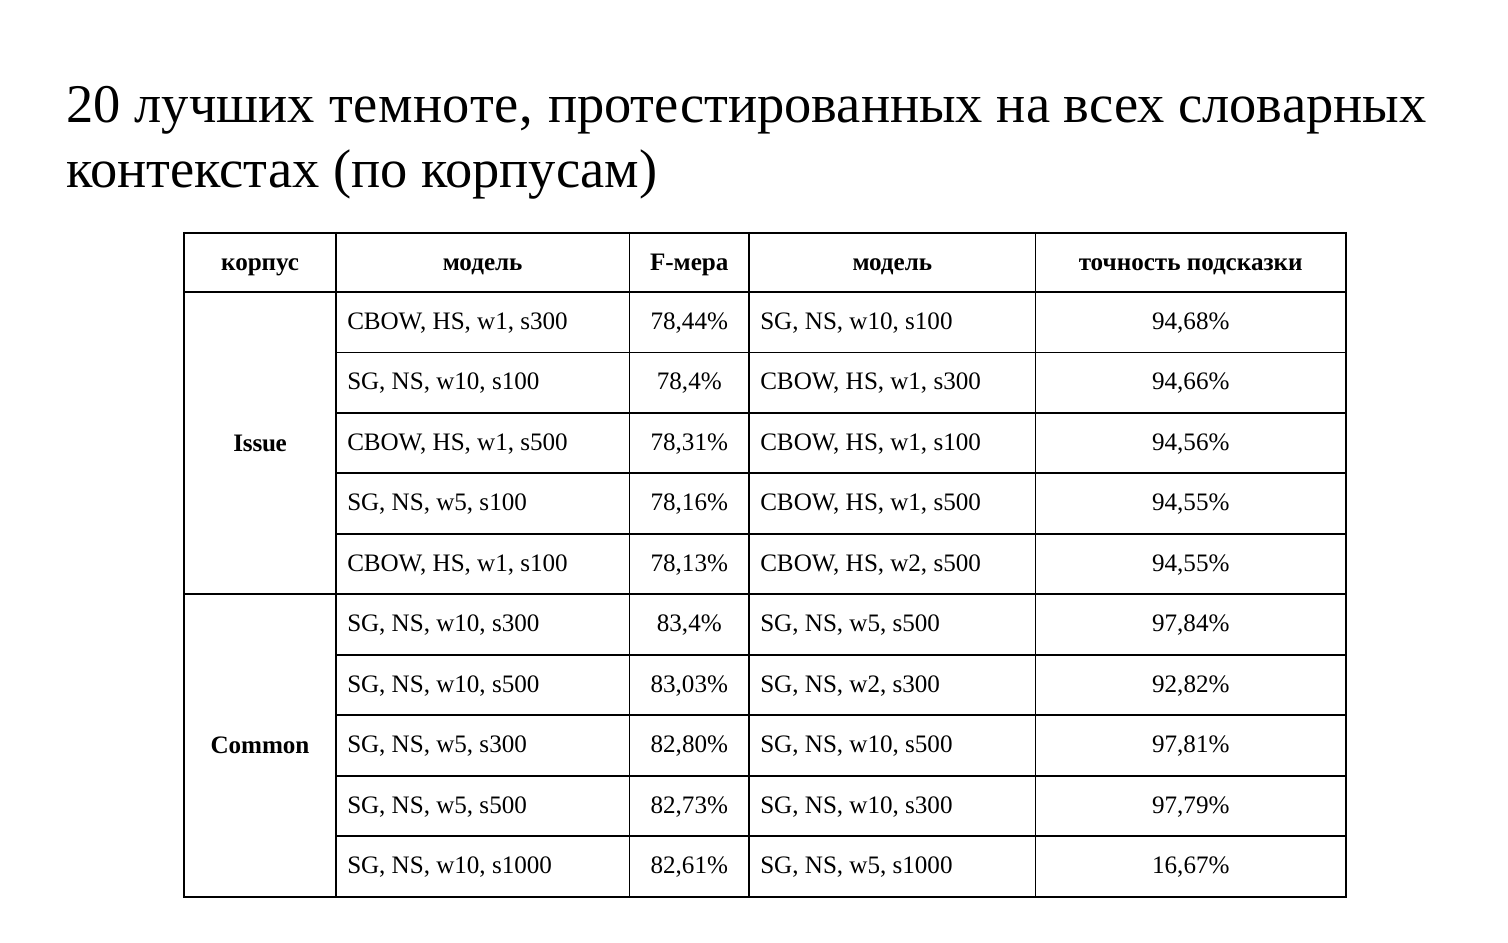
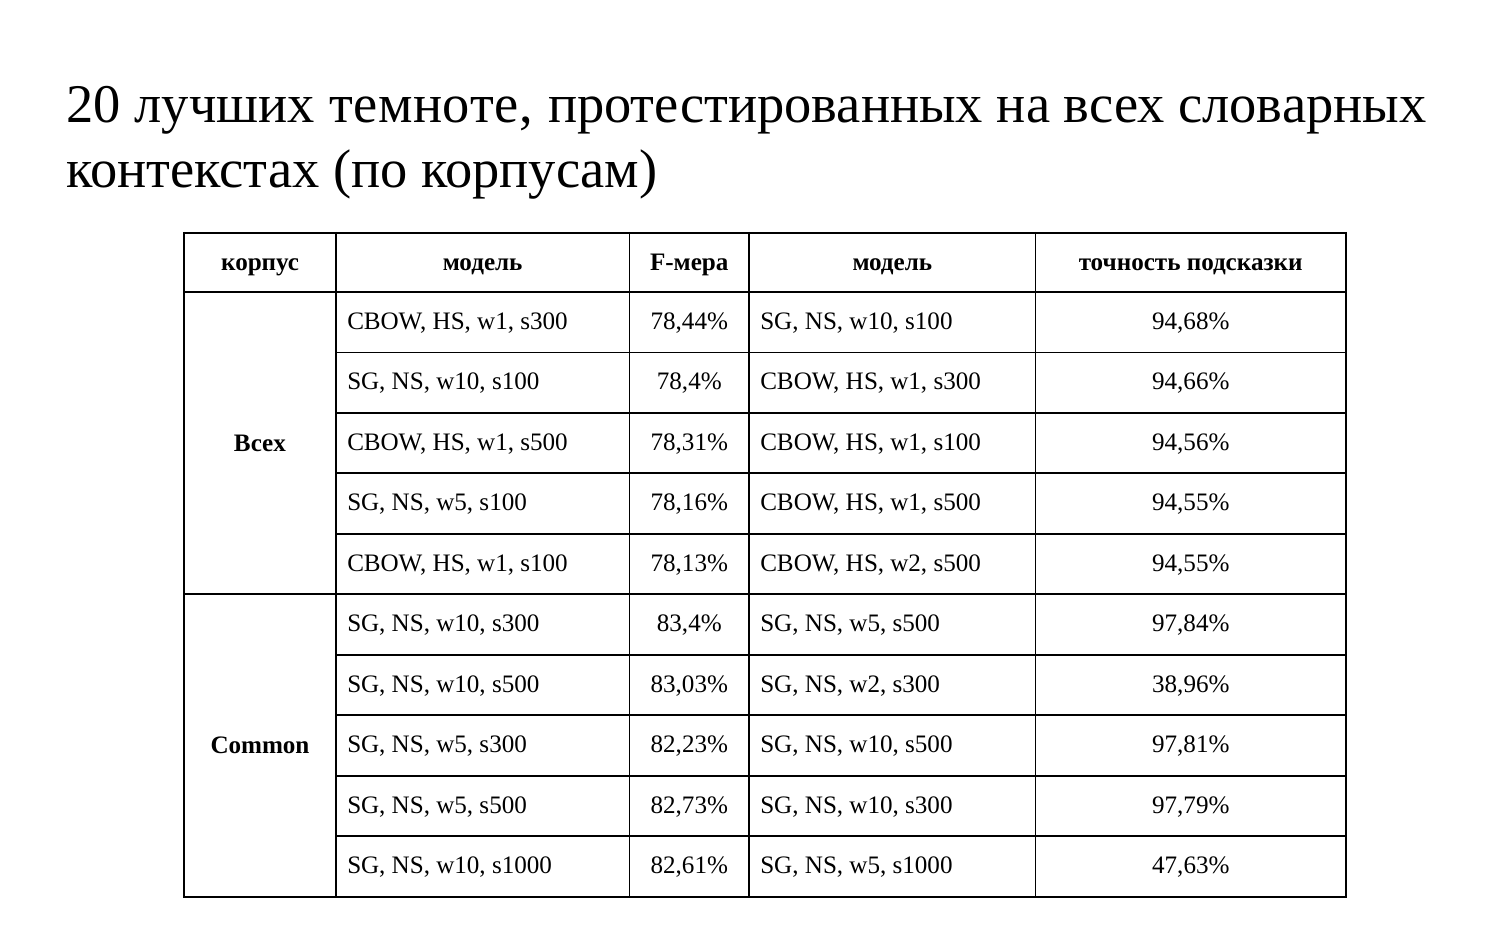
Issue at (260, 443): Issue -> Всех
92,82%: 92,82% -> 38,96%
82,80%: 82,80% -> 82,23%
16,67%: 16,67% -> 47,63%
